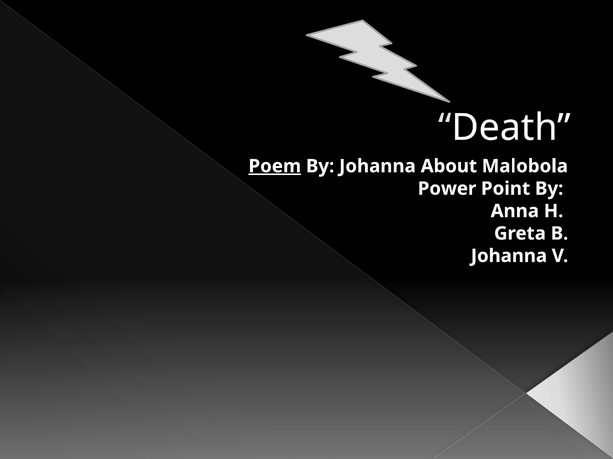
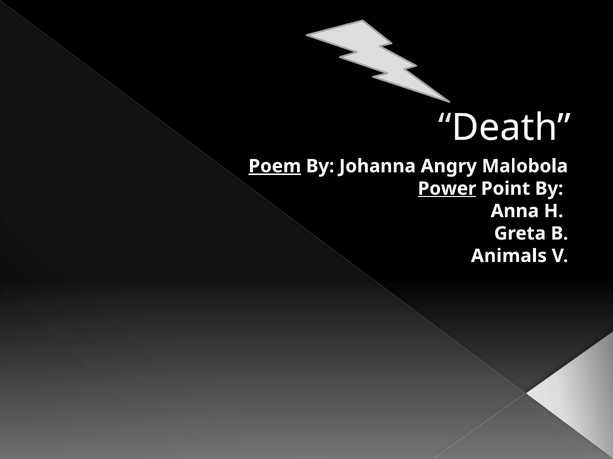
About: About -> Angry
Power underline: none -> present
Johanna at (509, 256): Johanna -> Animals
